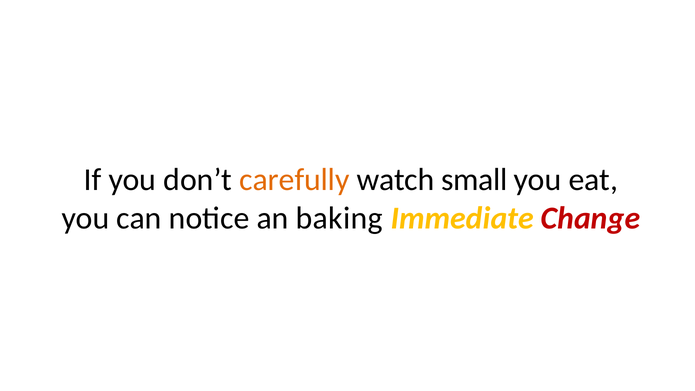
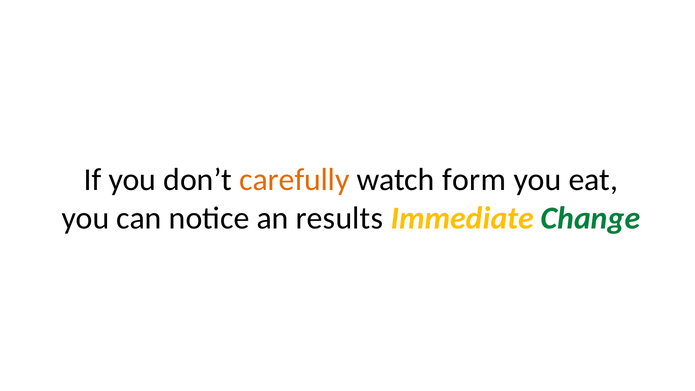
small: small -> form
baking: baking -> results
Change colour: red -> green
